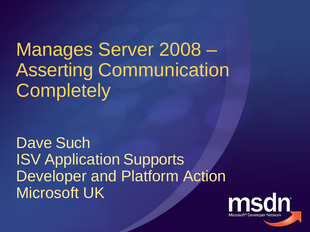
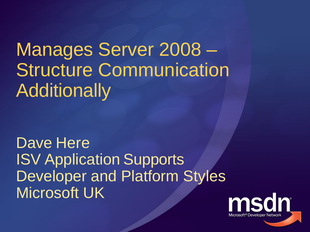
Asserting: Asserting -> Structure
Completely: Completely -> Additionally
Such: Such -> Here
Action: Action -> Styles
